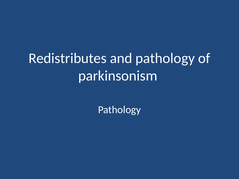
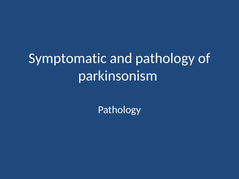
Redistributes: Redistributes -> Symptomatic
